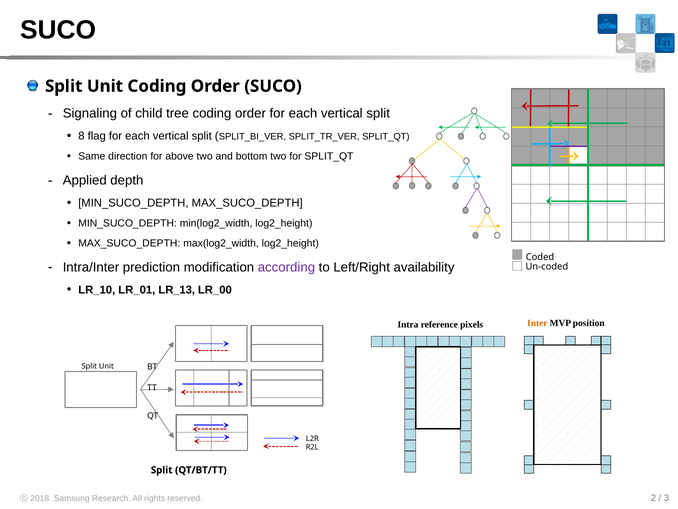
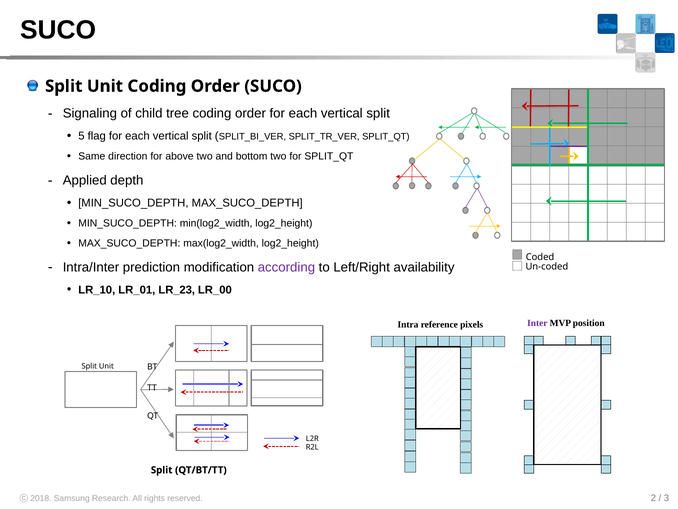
8: 8 -> 5
LR_13: LR_13 -> LR_23
Inter colour: orange -> purple
